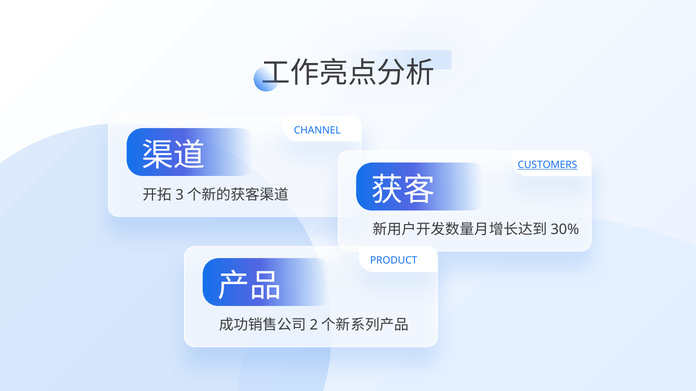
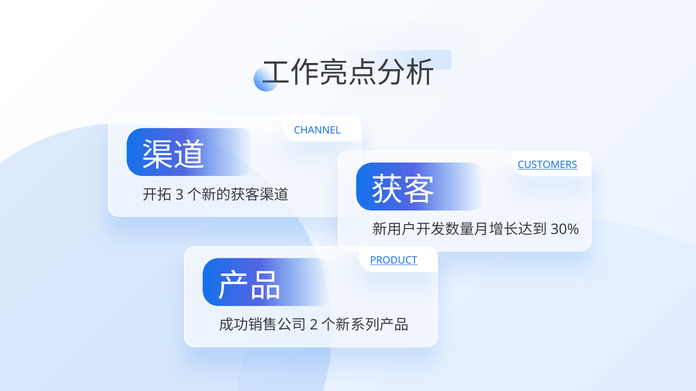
PRODUCT underline: none -> present
